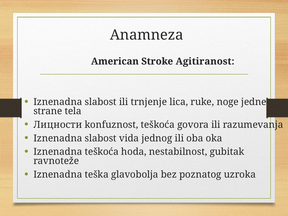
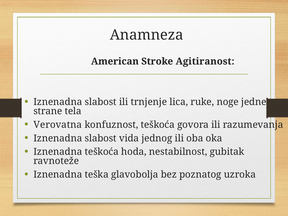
Лицности: Лицности -> Verovatna
